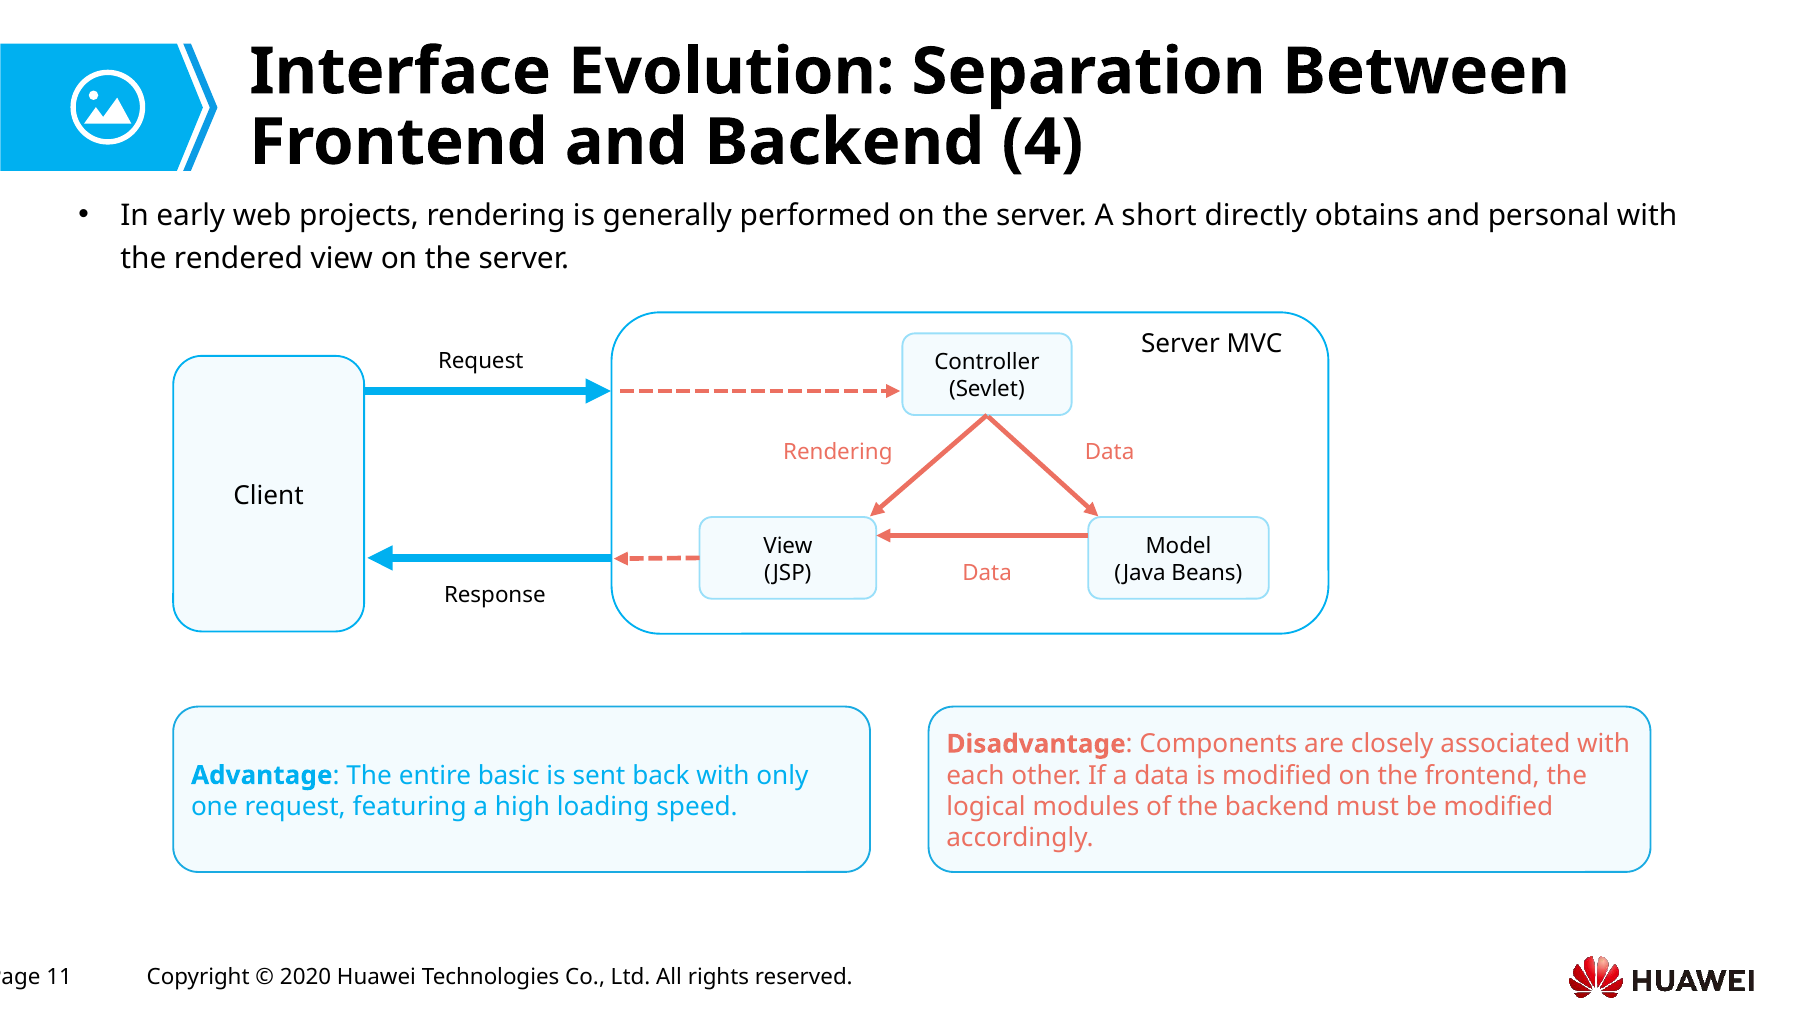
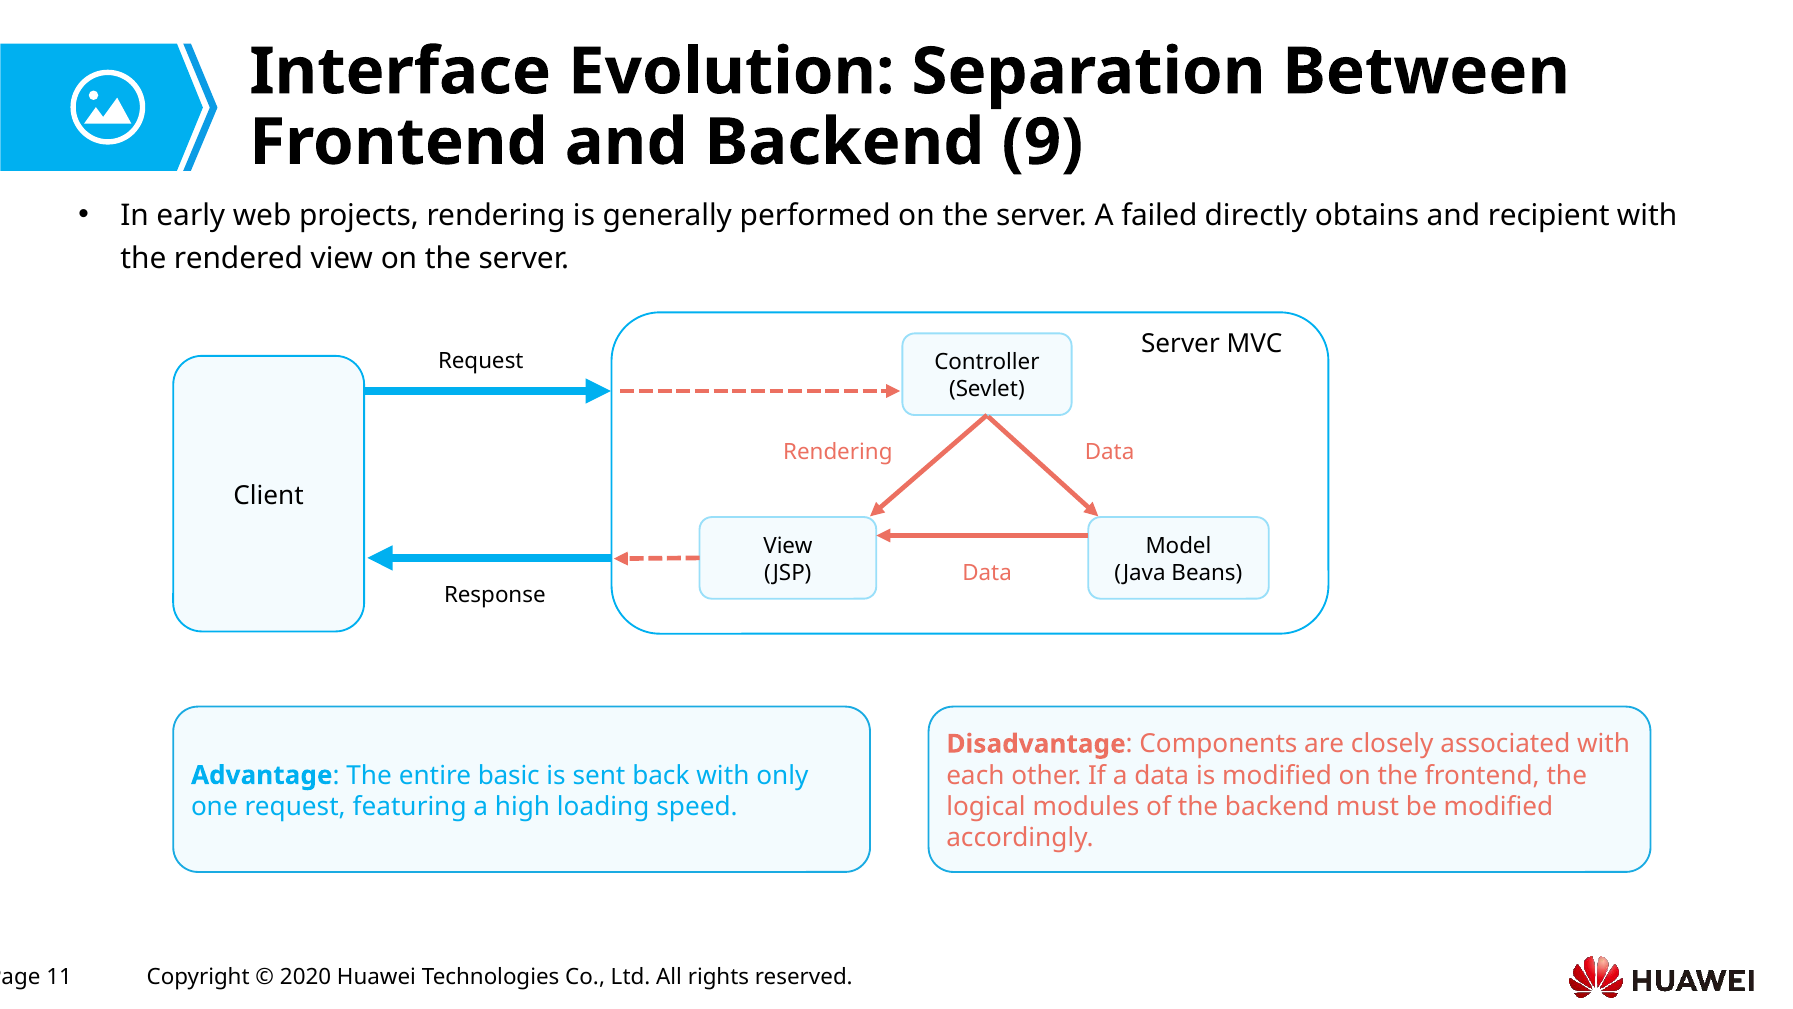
4: 4 -> 9
short: short -> failed
personal: personal -> recipient
